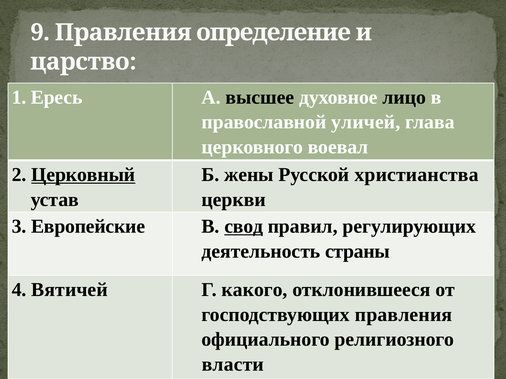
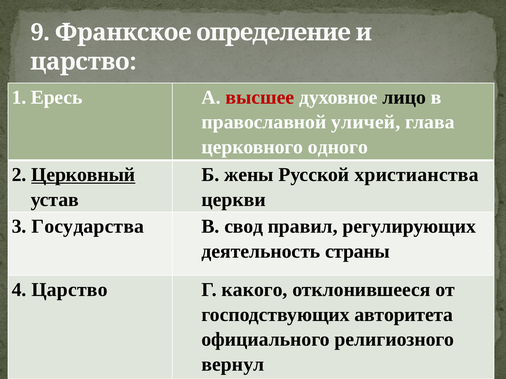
9 Правления: Правления -> Франкское
высшее colour: black -> red
воевал: воевал -> одного
Европейские: Европейские -> Государства
свод underline: present -> none
4 Вятичей: Вятичей -> Царство
господствующих правления: правления -> авторитета
власти: власти -> вернул
